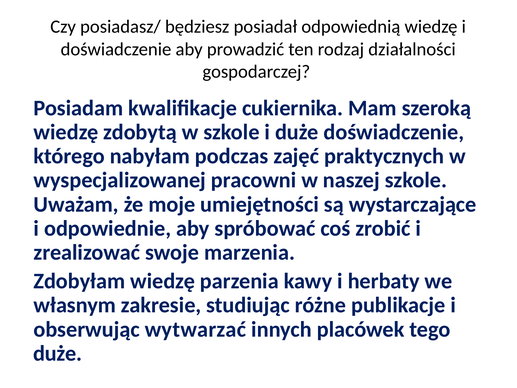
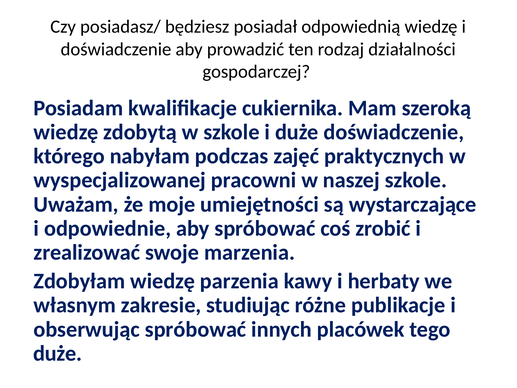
obserwując wytwarzać: wytwarzać -> spróbować
